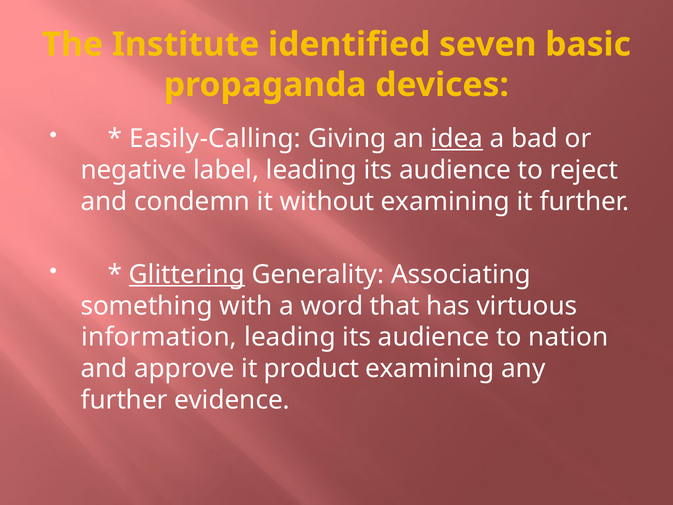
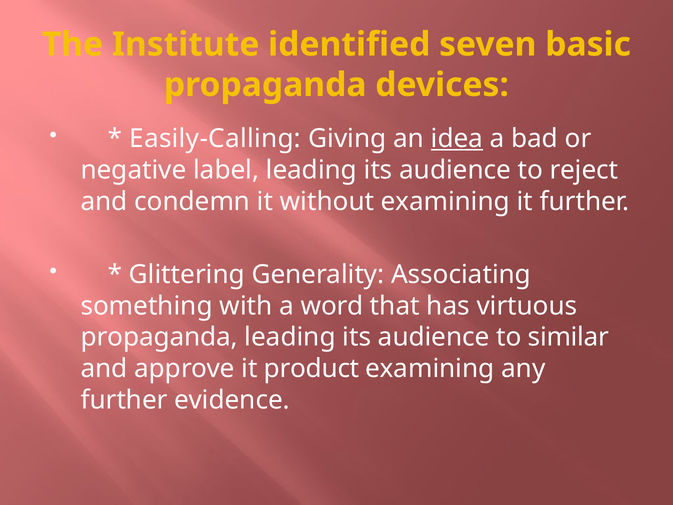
Glittering underline: present -> none
information at (159, 337): information -> propaganda
nation: nation -> similar
